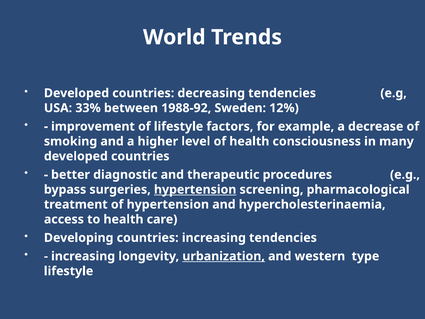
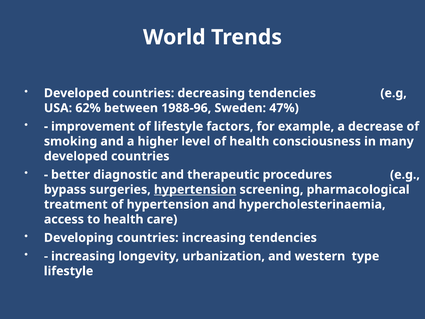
33%: 33% -> 62%
1988-92: 1988-92 -> 1988-96
12%: 12% -> 47%
urbanization underline: present -> none
